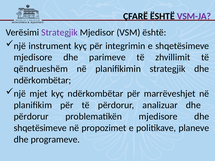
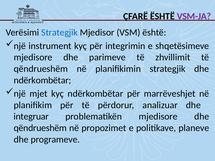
Strategjik at (60, 33) colour: purple -> blue
përdorur at (31, 117): përdorur -> integruar
shqetësimeve at (40, 128): shqetësimeve -> qëndrueshëm
